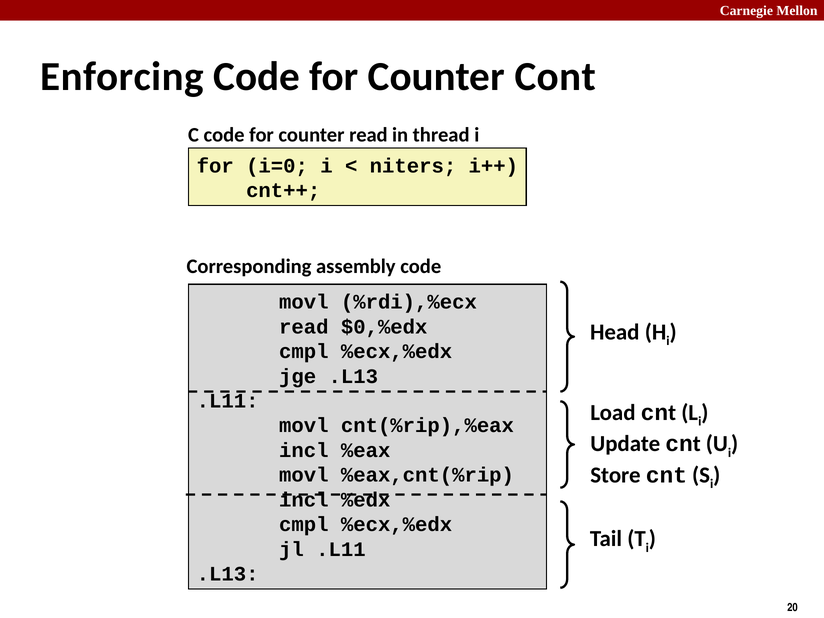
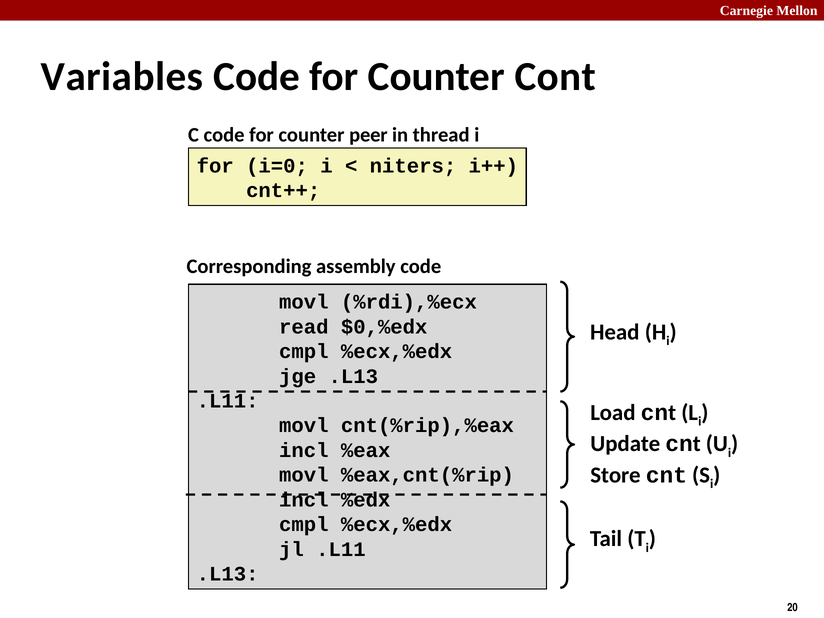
Enforcing: Enforcing -> Variables
counter read: read -> peer
